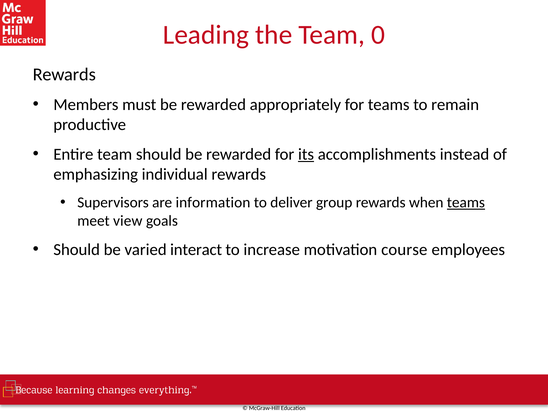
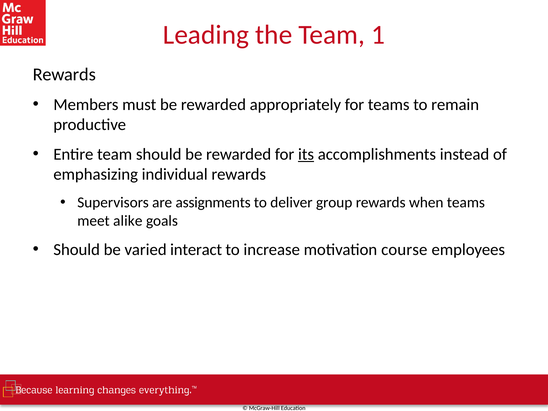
0: 0 -> 1
information: information -> assignments
teams at (466, 203) underline: present -> none
view: view -> alike
